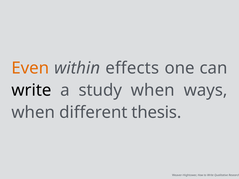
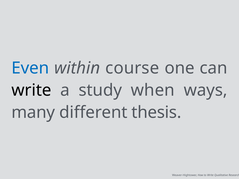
Even colour: orange -> blue
effects: effects -> course
when at (33, 112): when -> many
